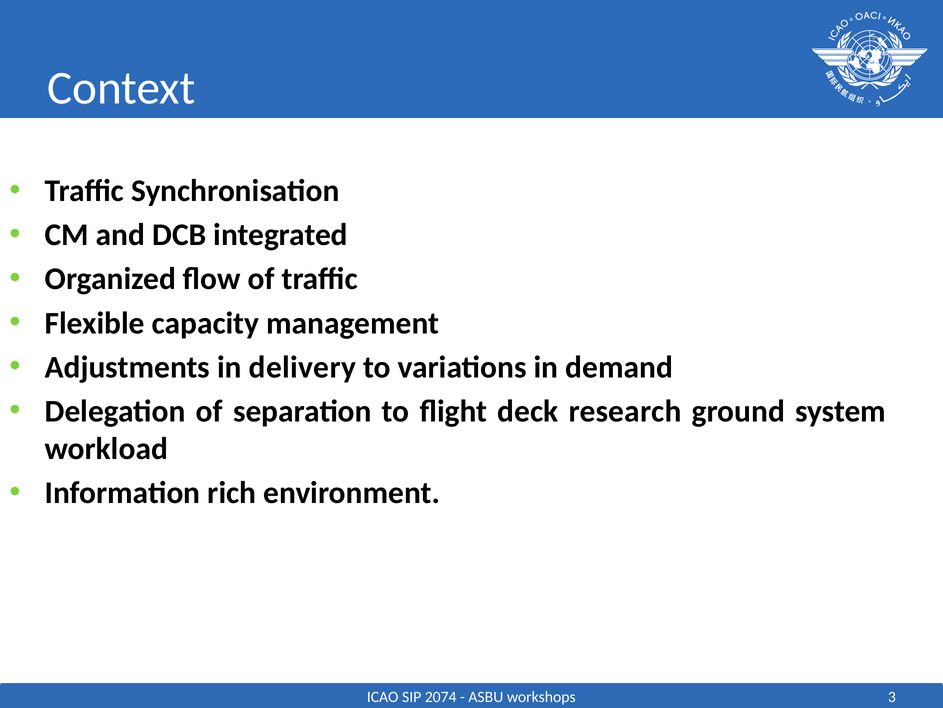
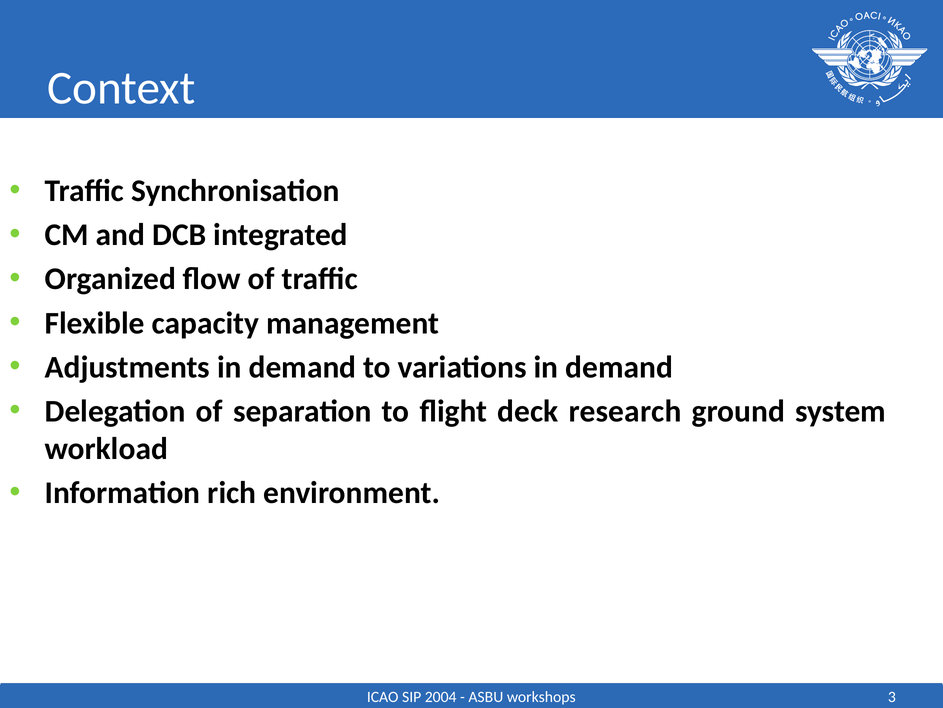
Adjustments in delivery: delivery -> demand
2074: 2074 -> 2004
